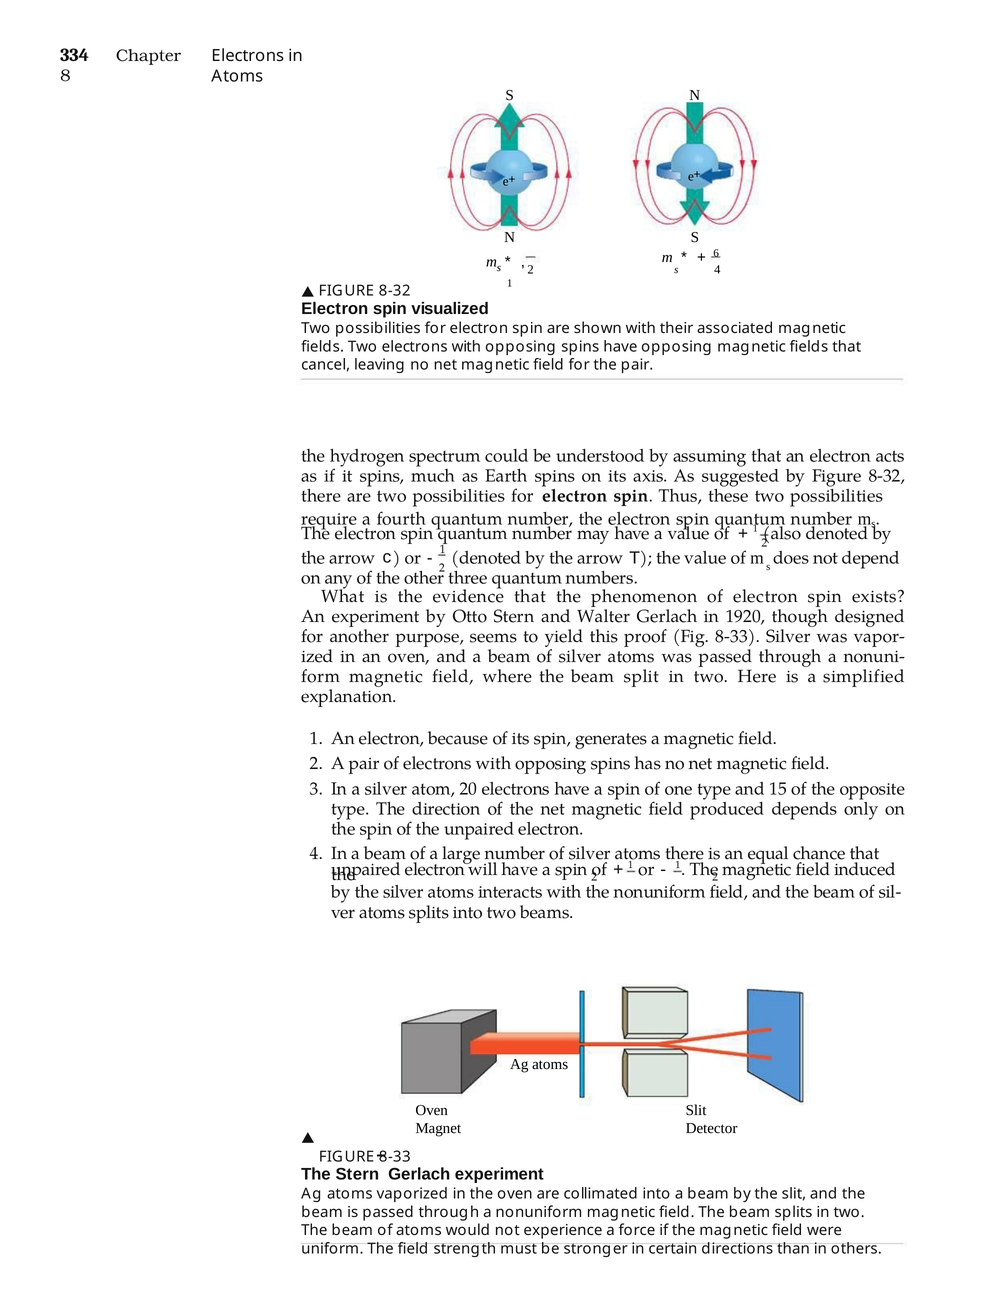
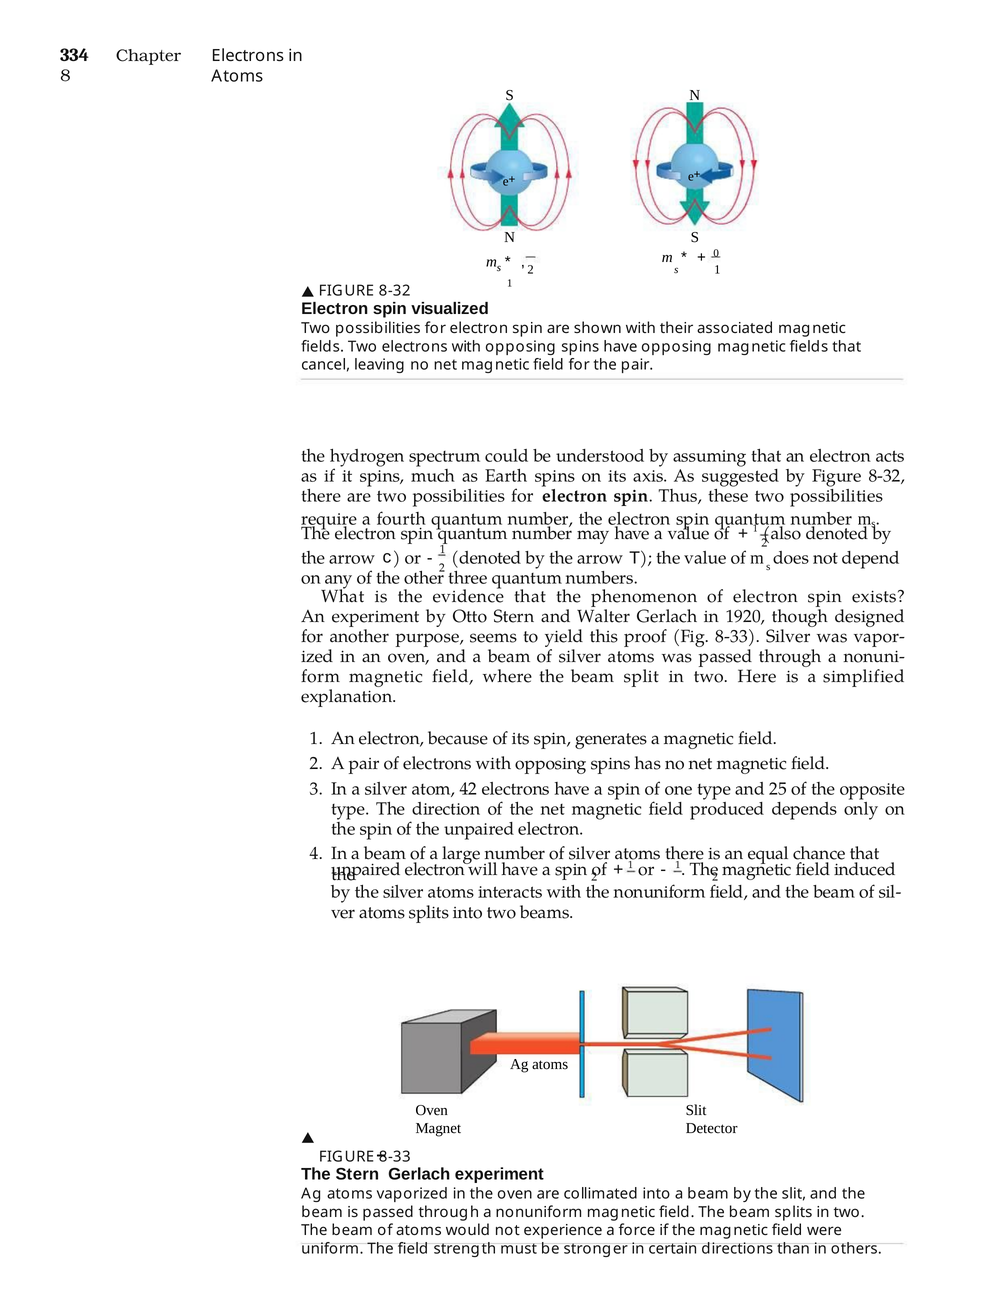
6: 6 -> 0
4 at (717, 270): 4 -> 1
20: 20 -> 42
15: 15 -> 25
